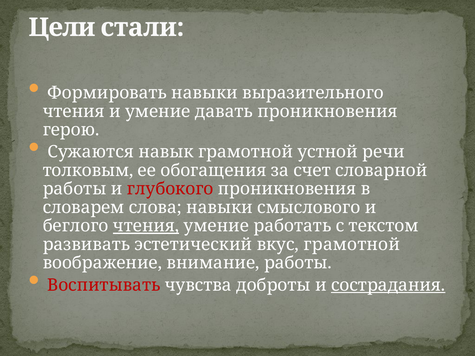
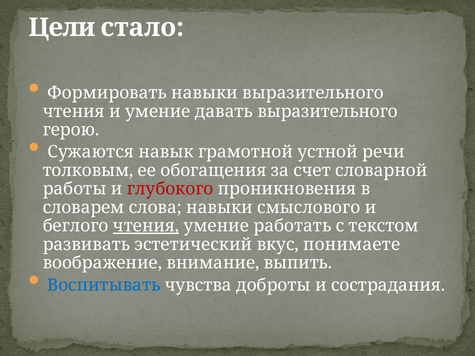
стали: стали -> стало
давать проникновения: проникновения -> выразительного
вкус грамотной: грамотной -> понимаете
внимание работы: работы -> выпить
Воспитывать colour: red -> blue
сострадания underline: present -> none
